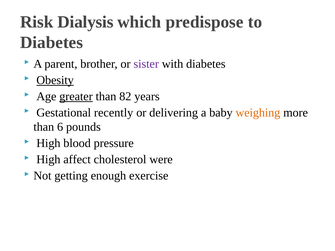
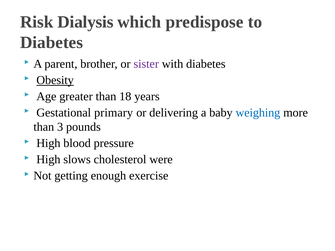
greater underline: present -> none
82: 82 -> 18
recently: recently -> primary
weighing colour: orange -> blue
6: 6 -> 3
affect: affect -> slows
